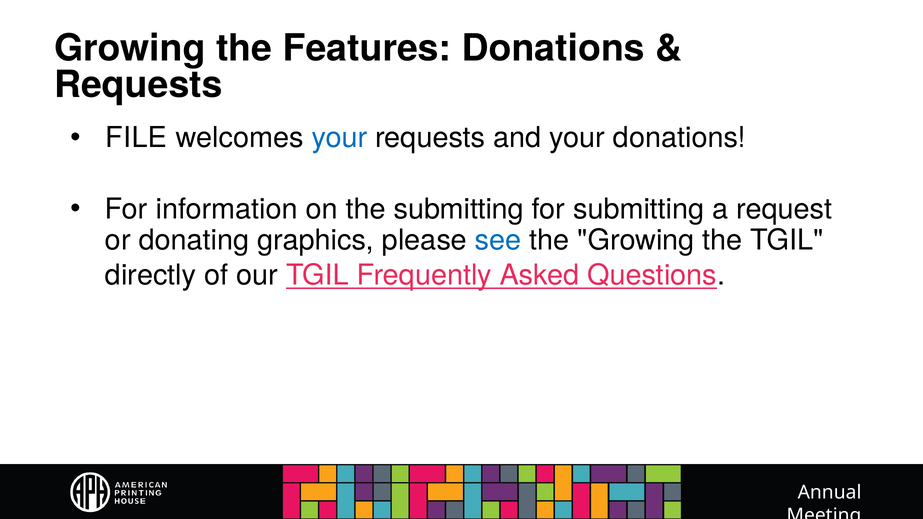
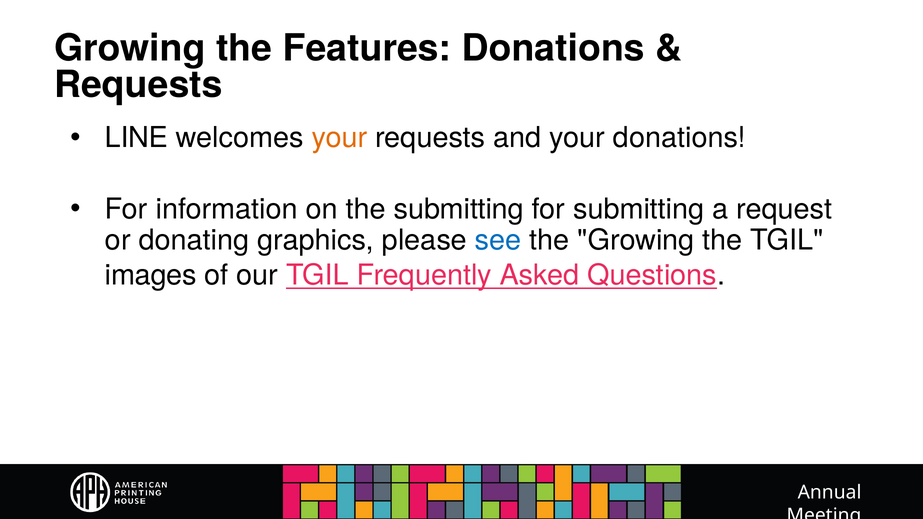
FILE: FILE -> LINE
your at (339, 138) colour: blue -> orange
directly: directly -> images
